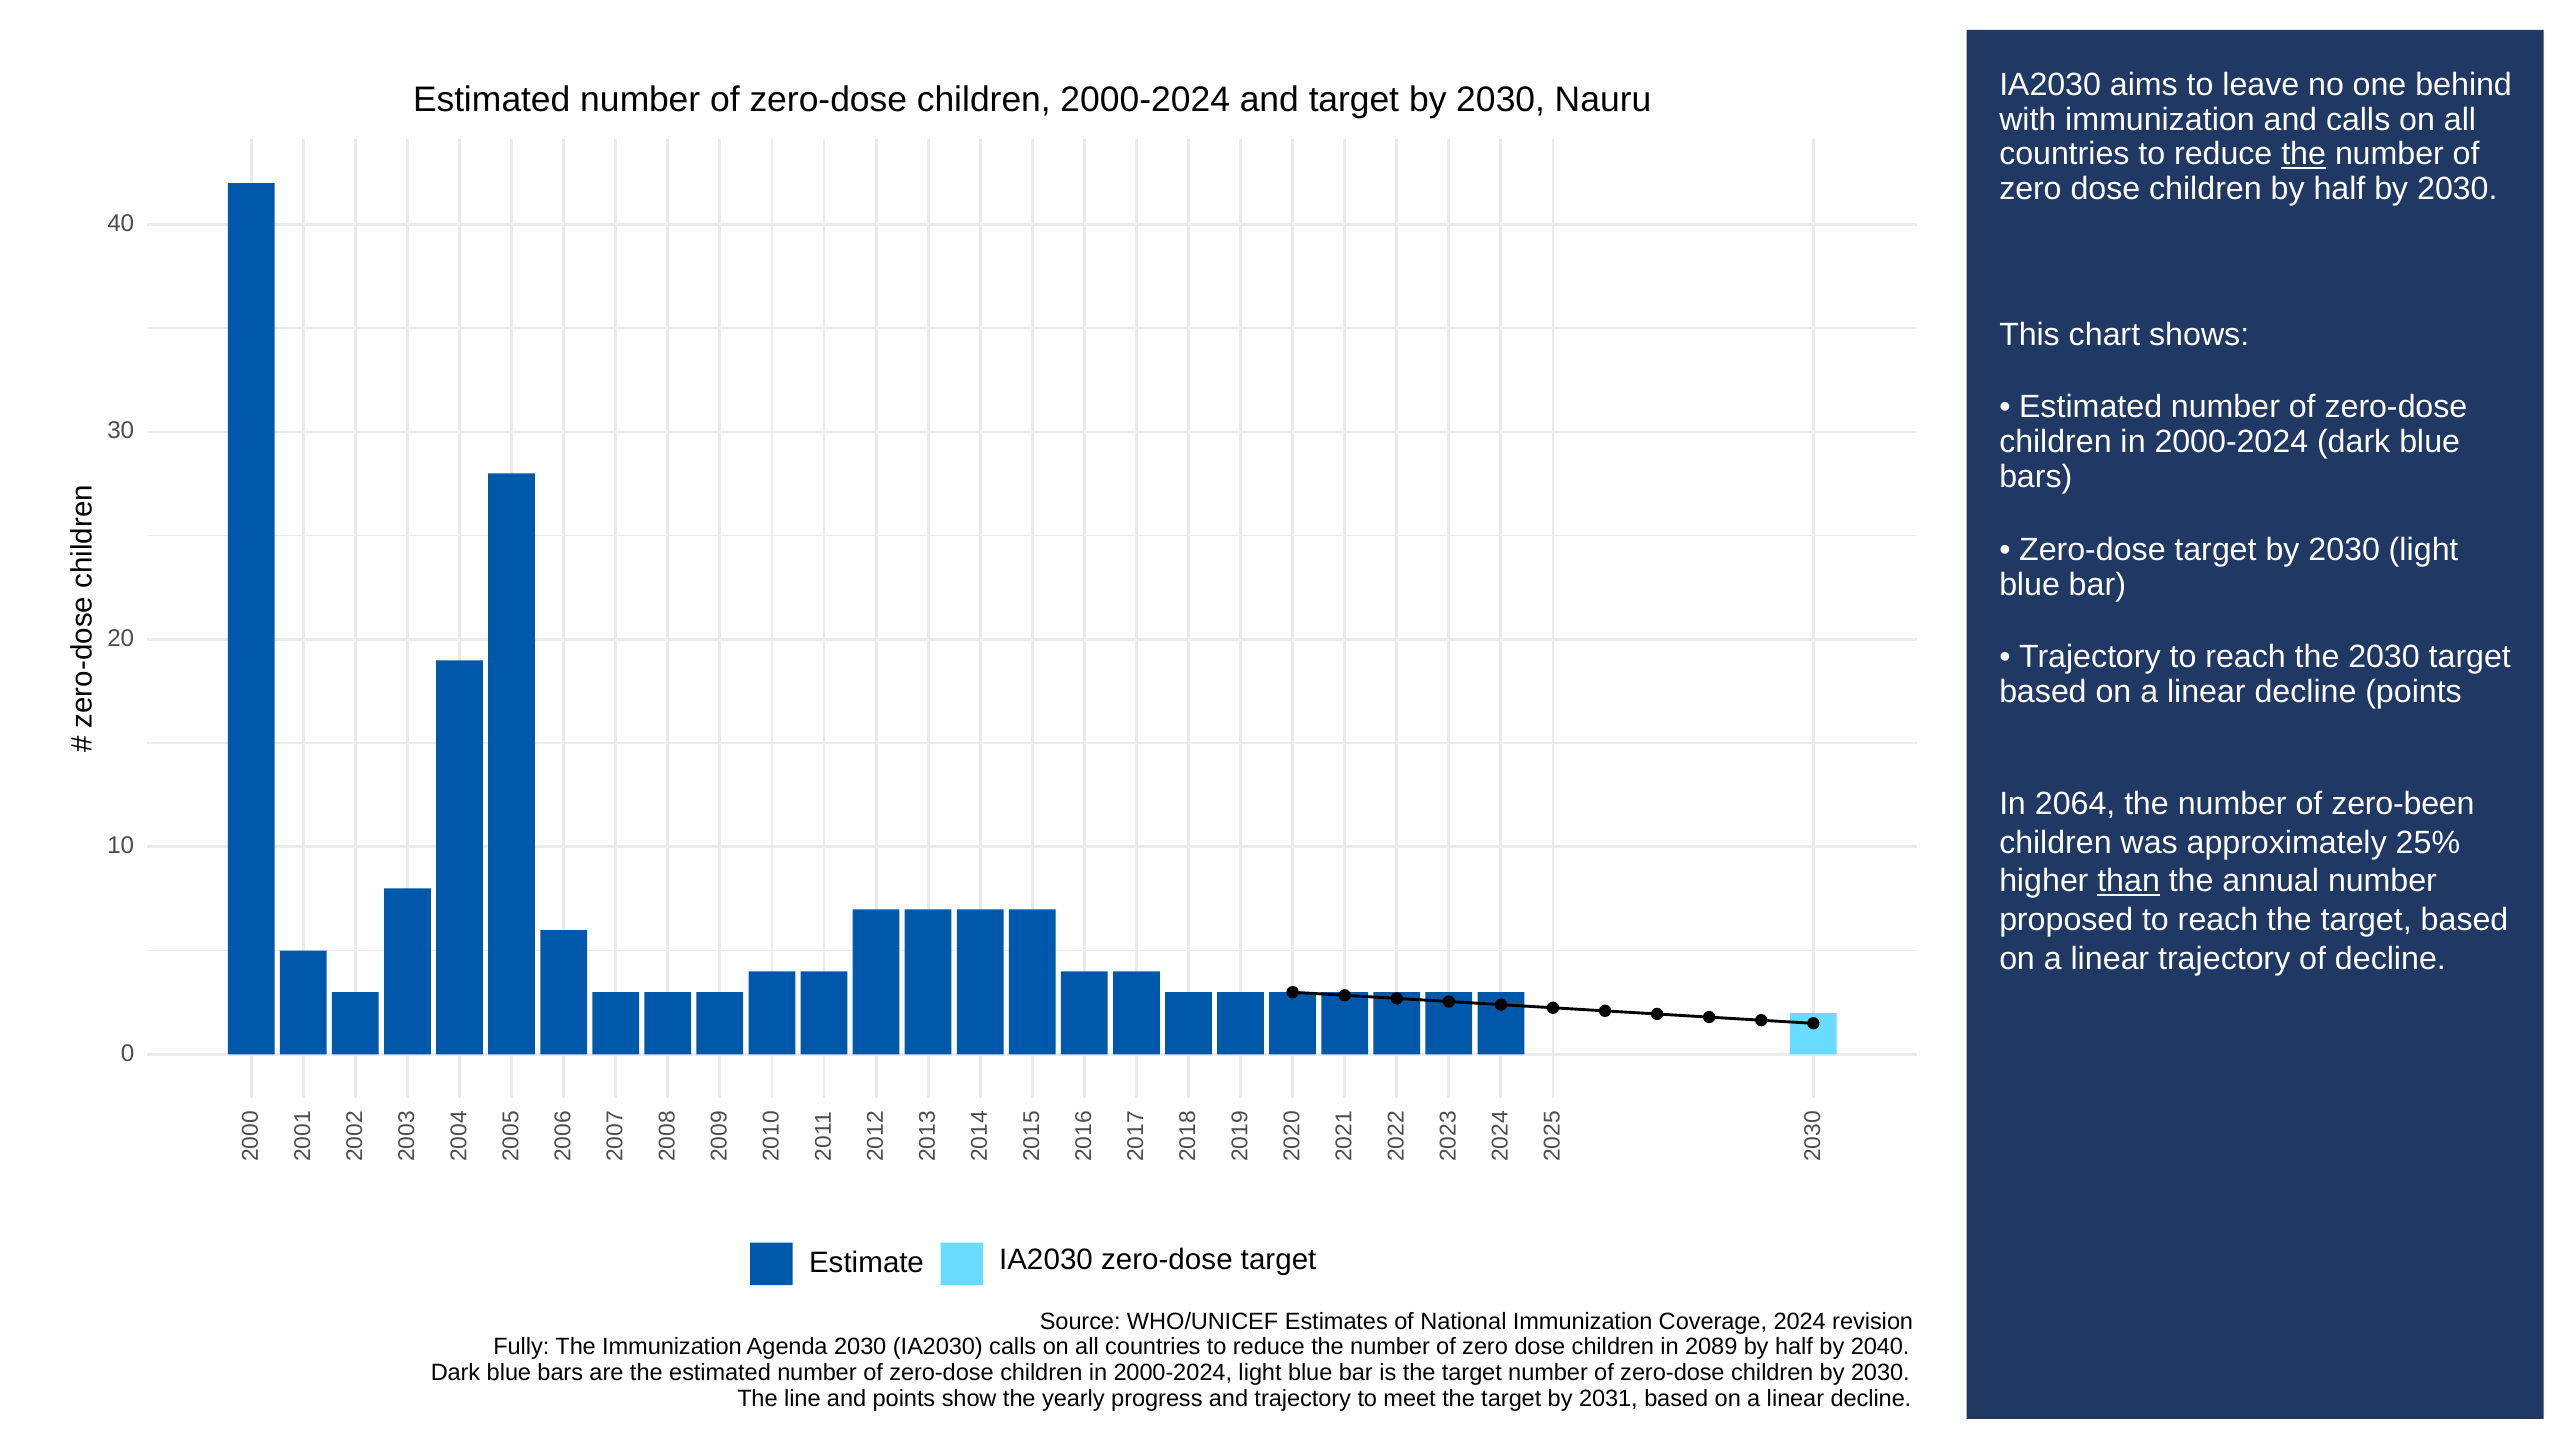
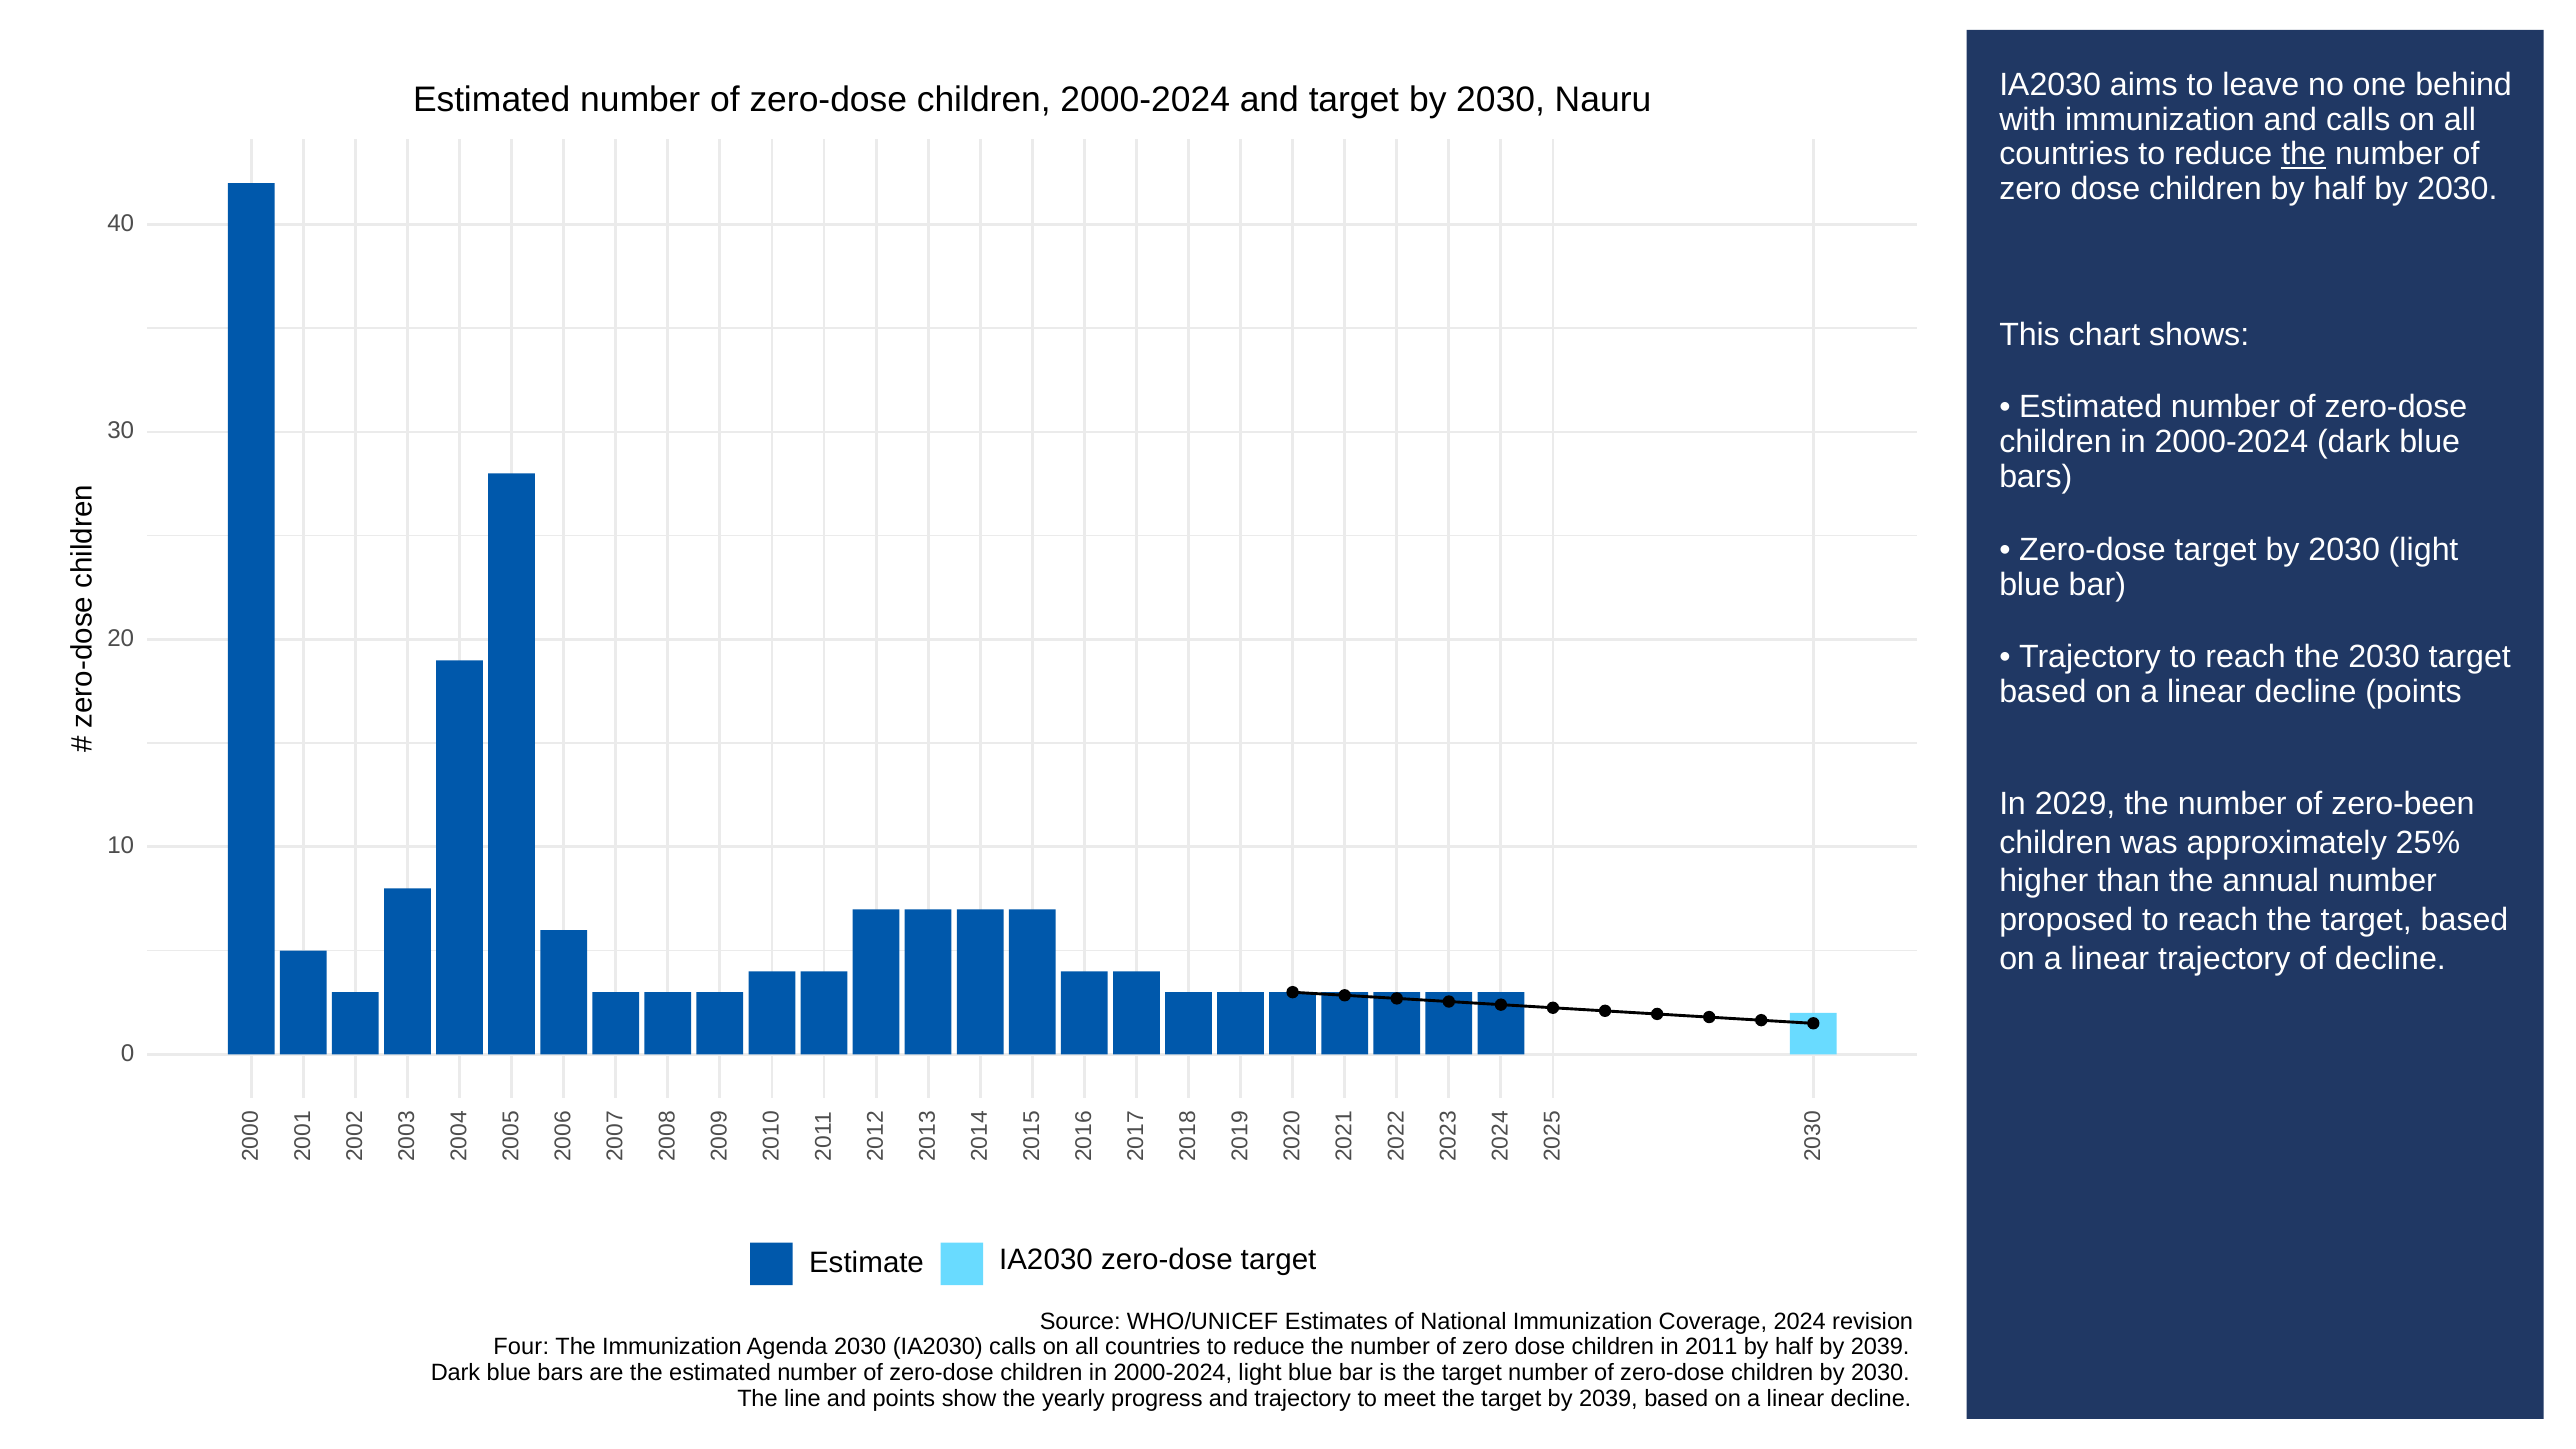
2064: 2064 -> 2029
than underline: present -> none
Fully: Fully -> Four
2089: 2089 -> 2011
half by 2040: 2040 -> 2039
target by 2031: 2031 -> 2039
